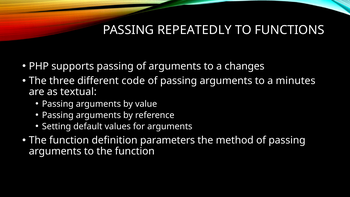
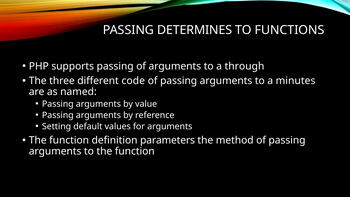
REPEATEDLY: REPEATEDLY -> DETERMINES
changes: changes -> through
textual: textual -> named
